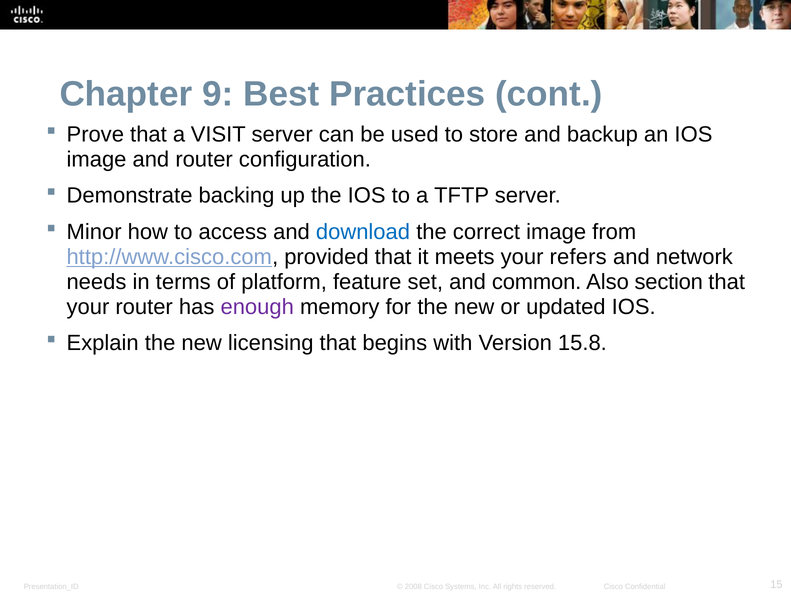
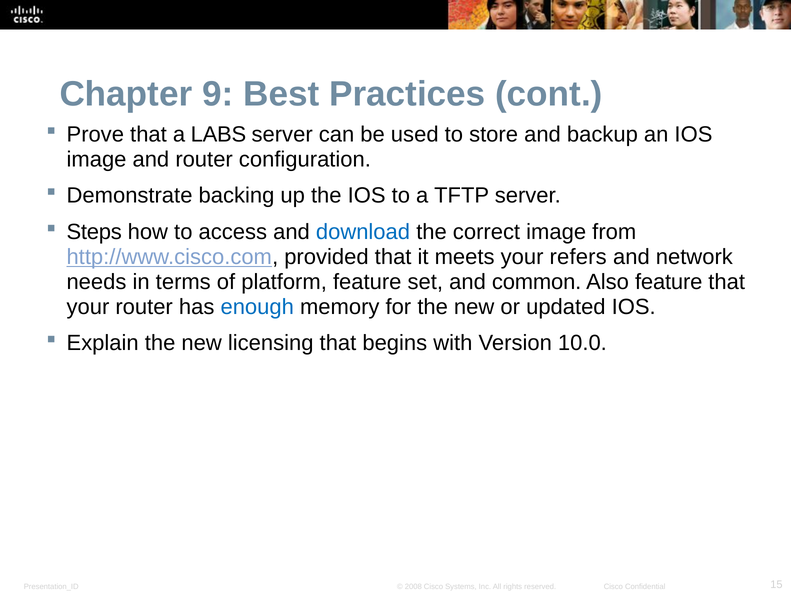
VISIT: VISIT -> LABS
Minor: Minor -> Steps
Also section: section -> feature
enough colour: purple -> blue
15.8: 15.8 -> 10.0
